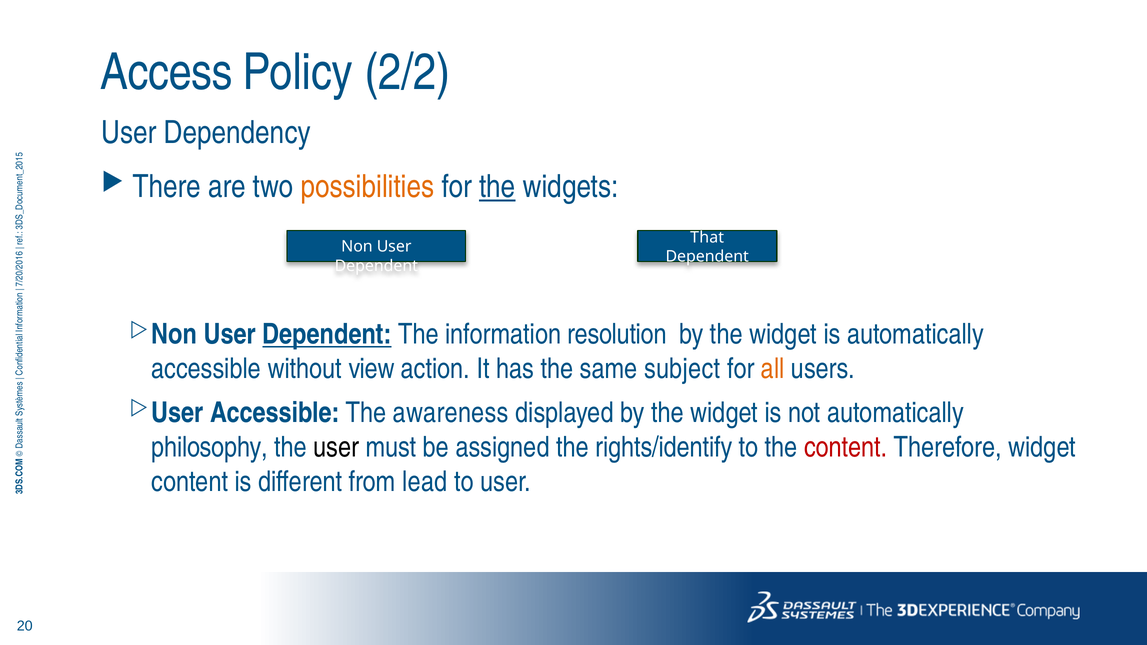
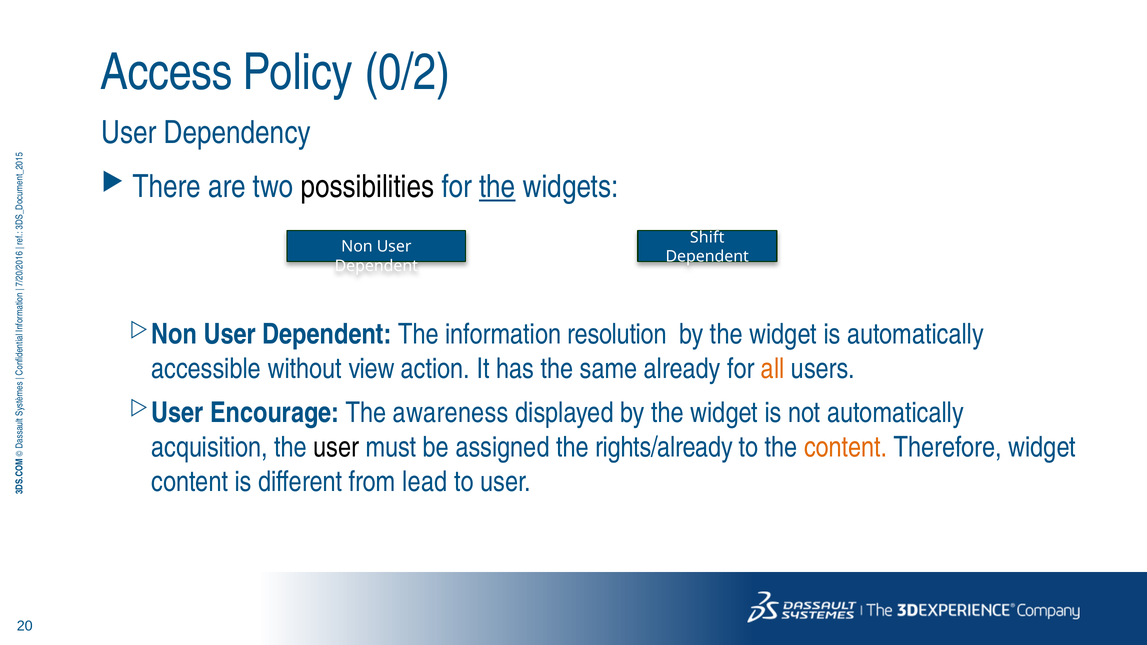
2/2: 2/2 -> 0/2
possibilities colour: orange -> black
That: That -> Shift
Dependent at (327, 335) underline: present -> none
subject: subject -> already
Accessible at (275, 413): Accessible -> Encourage
philosophy: philosophy -> acquisition
rights/identify: rights/identify -> rights/already
content at (846, 447) colour: red -> orange
